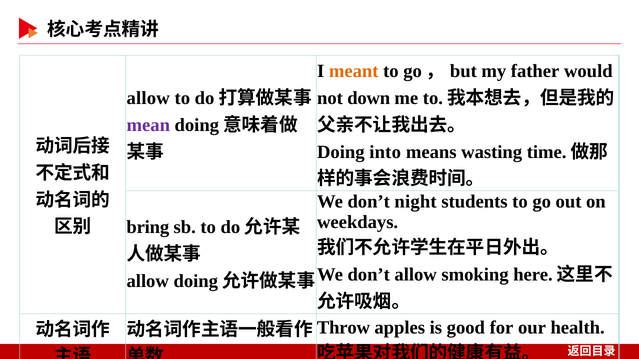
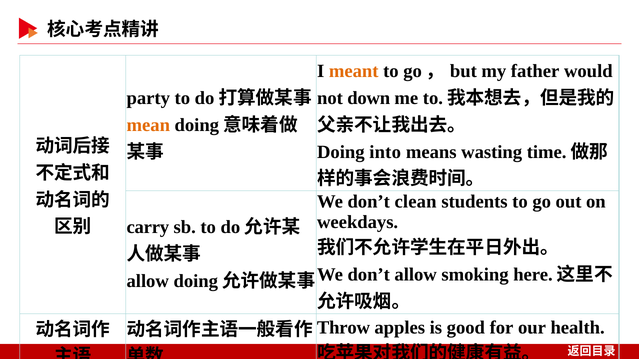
allow at (148, 98): allow -> party
mean colour: purple -> orange
night: night -> clean
bring: bring -> carry
